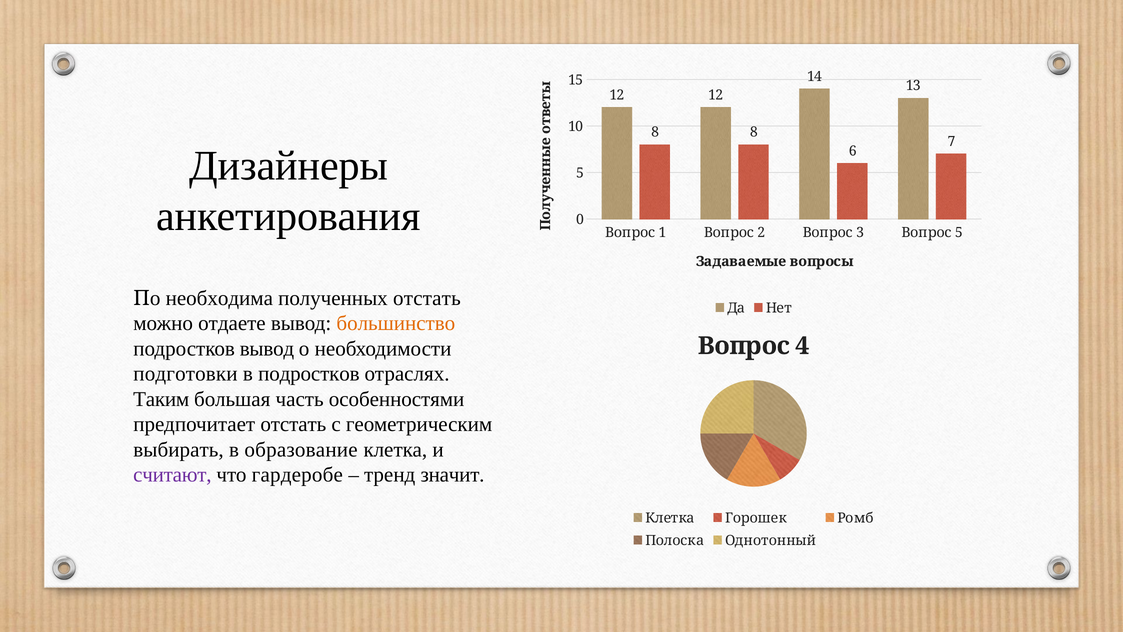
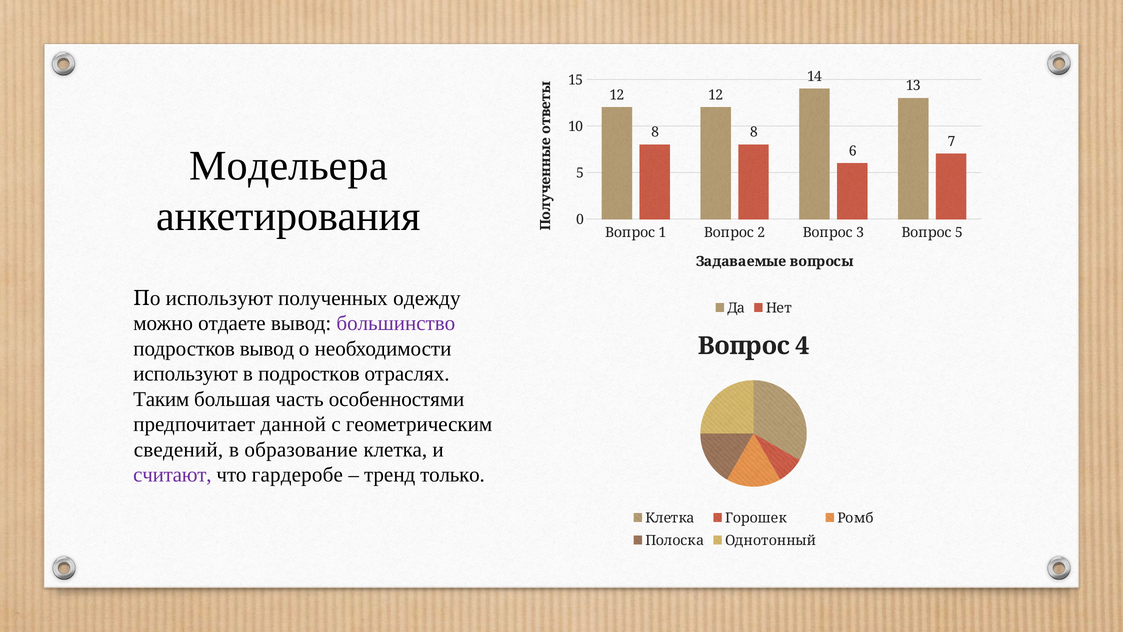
Дизайнеры: Дизайнеры -> Модельера
о необходима: необходима -> используют
полученных отстать: отстать -> одежду
большинство colour: orange -> purple
подготовки at (185, 374): подготовки -> используют
предпочитает отстать: отстать -> данной
выбирать: выбирать -> сведений
значит: значит -> только
